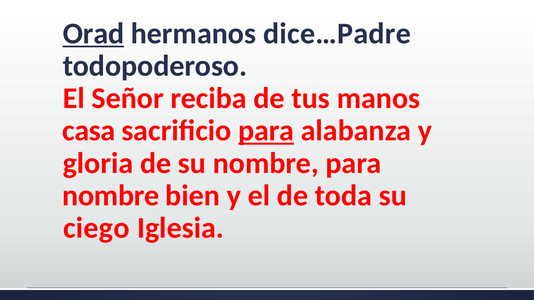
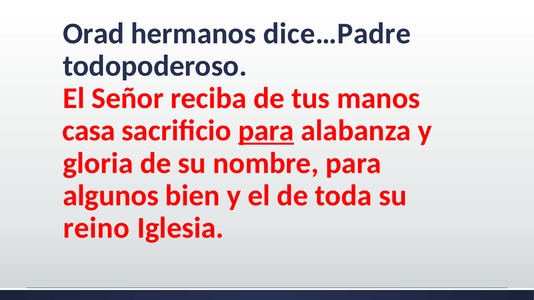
Orad underline: present -> none
nombre at (111, 196): nombre -> algunos
ciego: ciego -> reino
